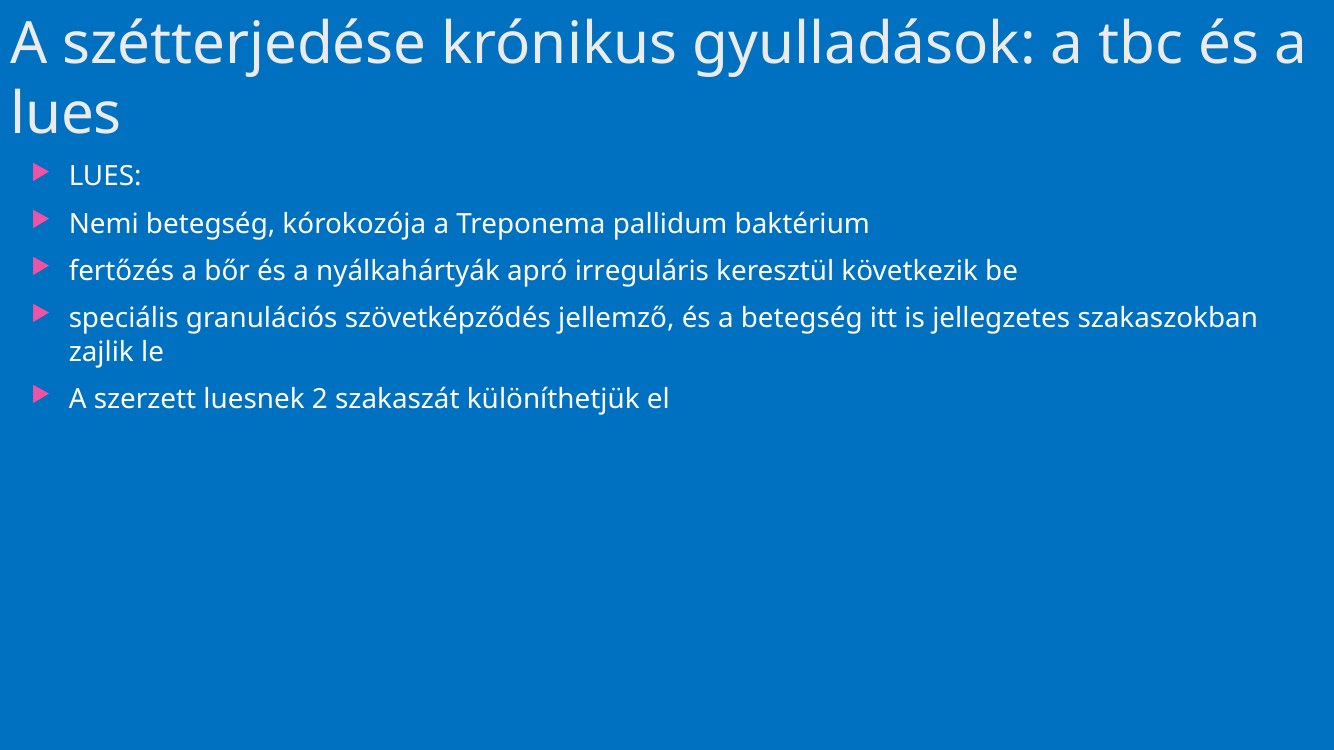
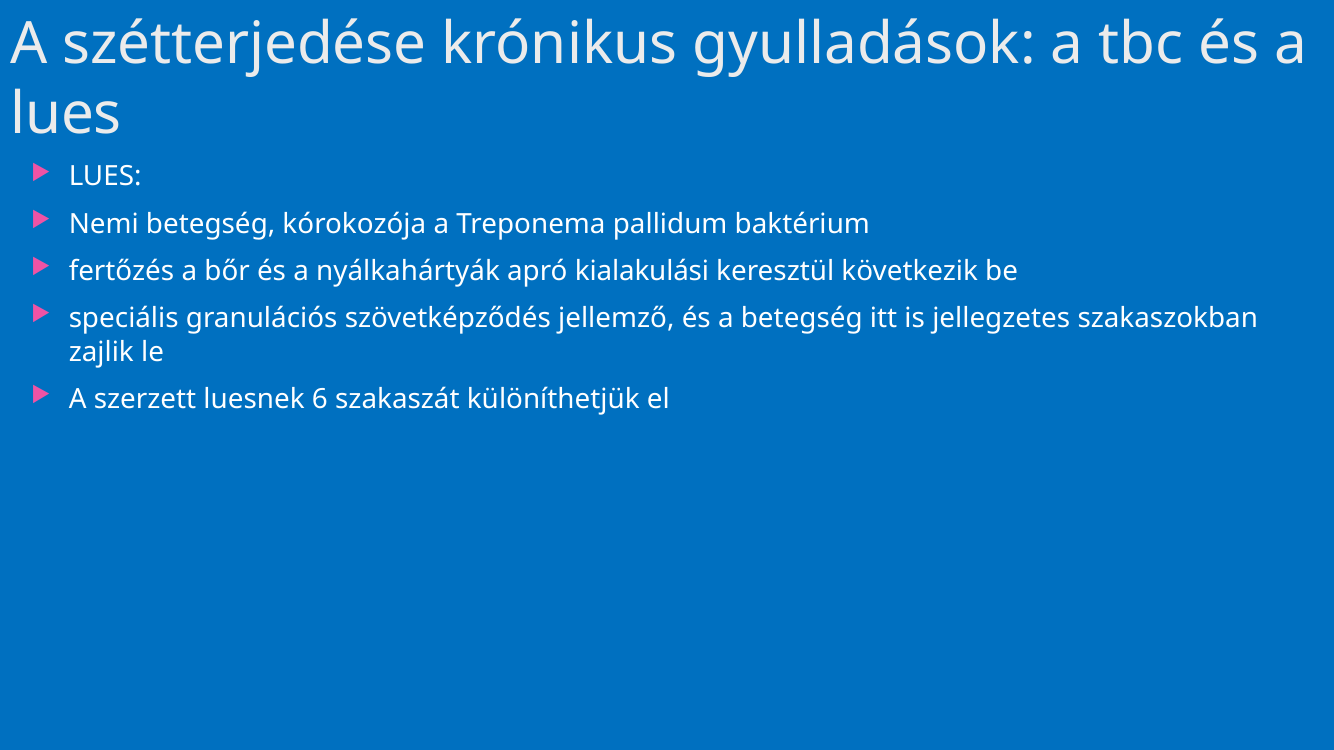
irreguláris: irreguláris -> kialakulási
2: 2 -> 6
